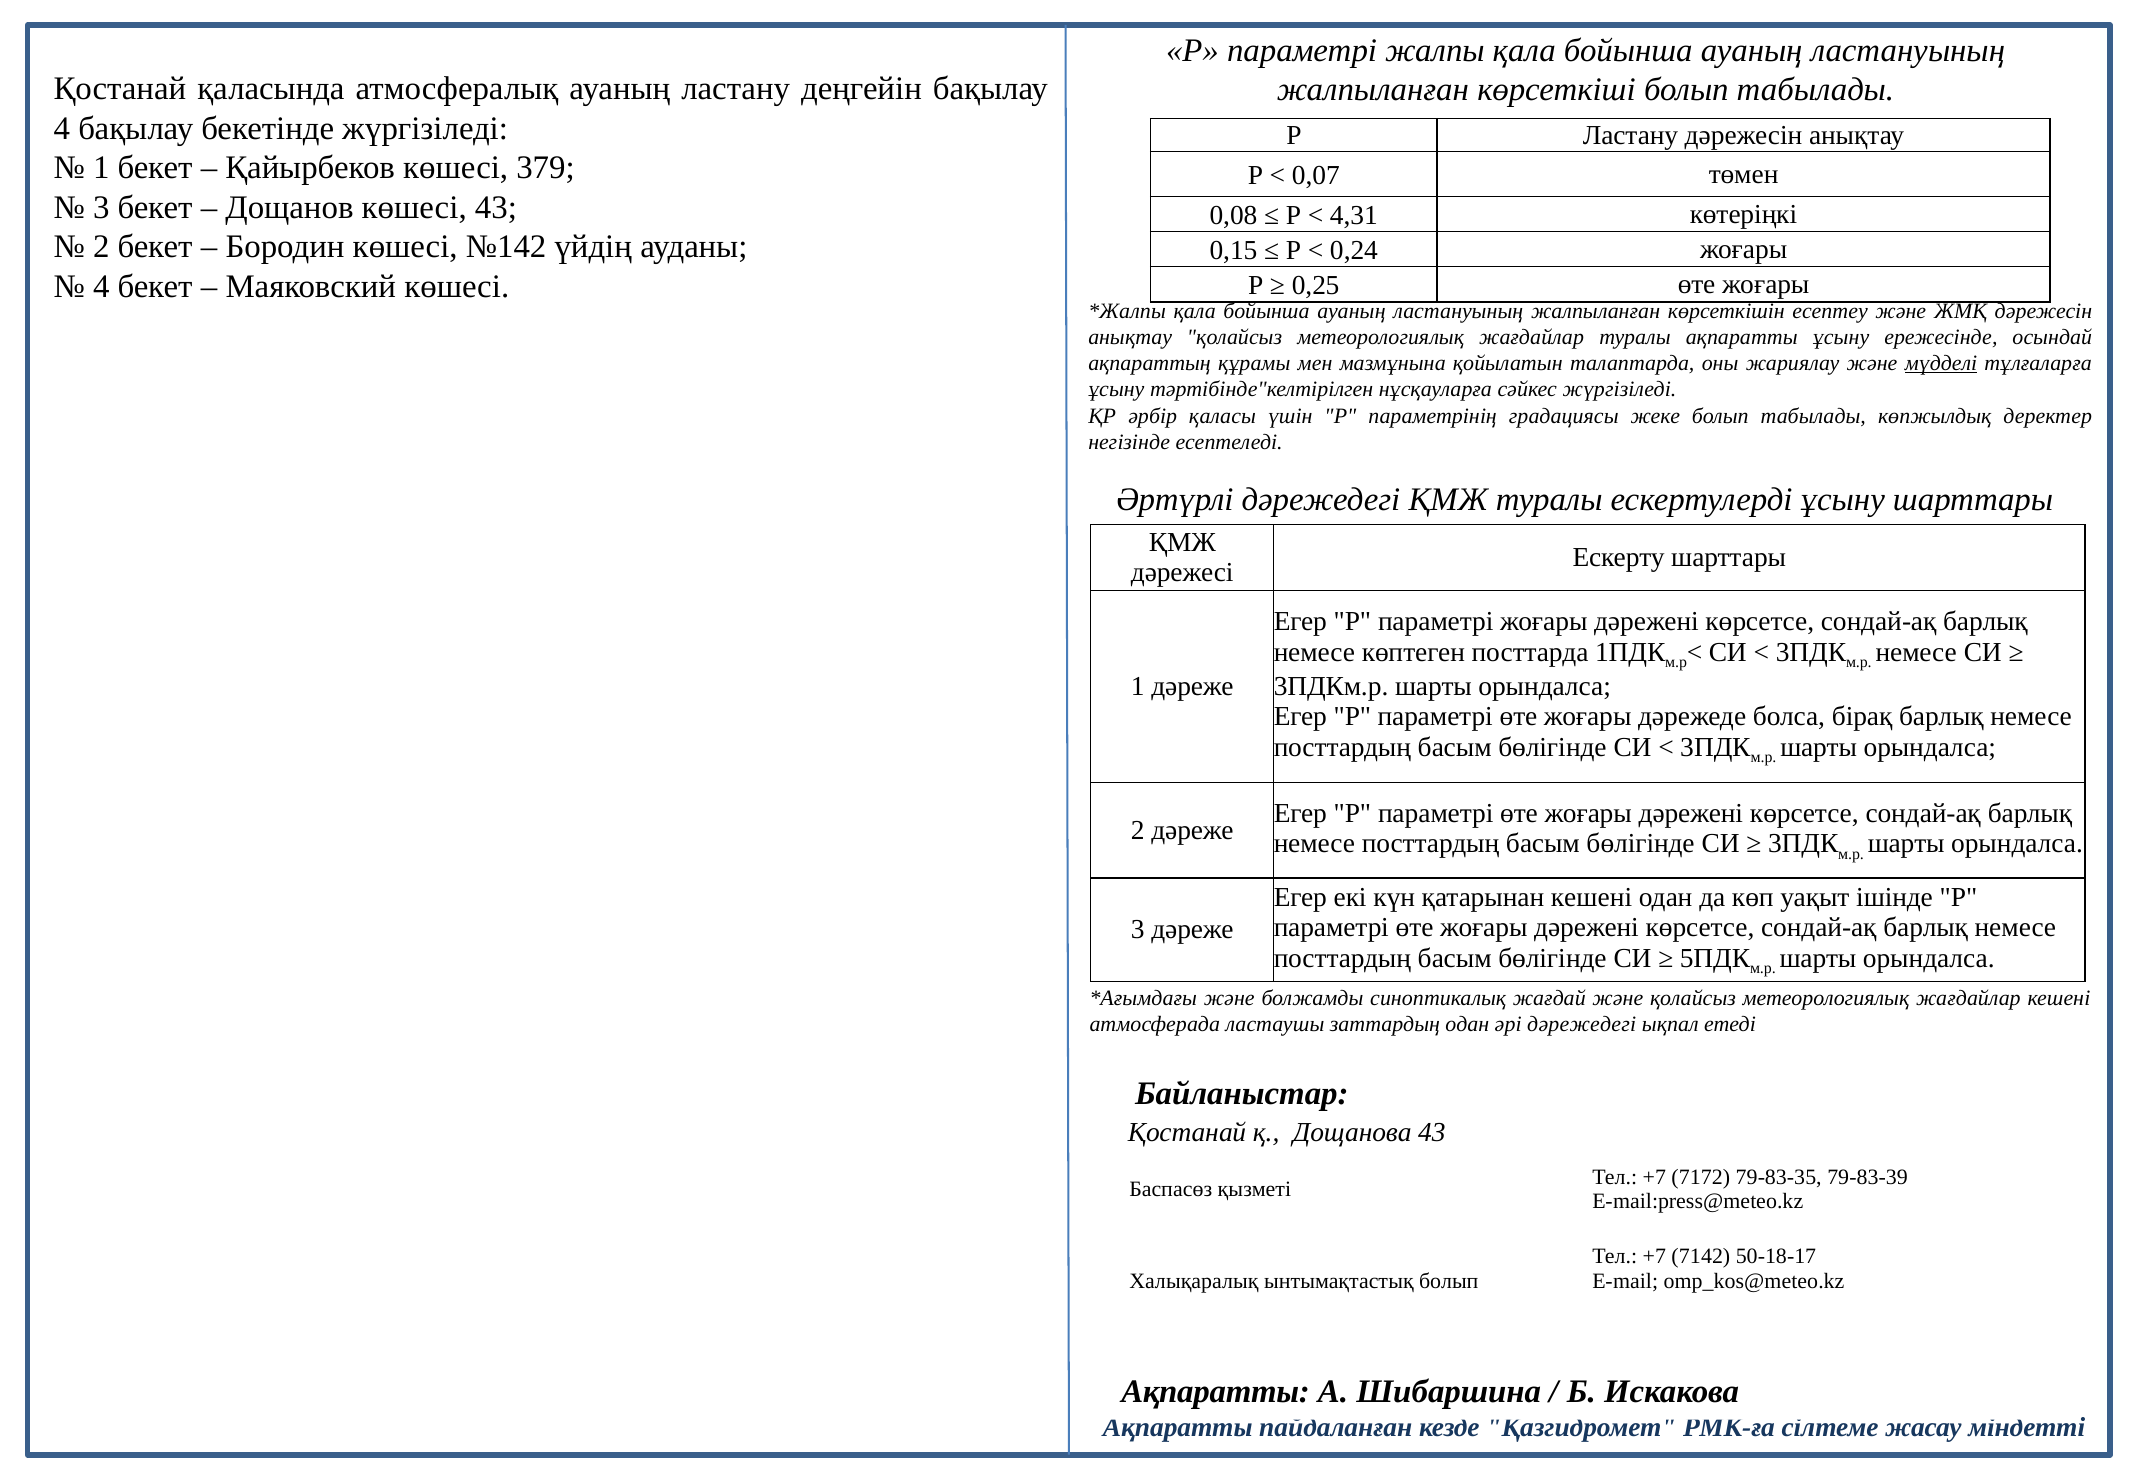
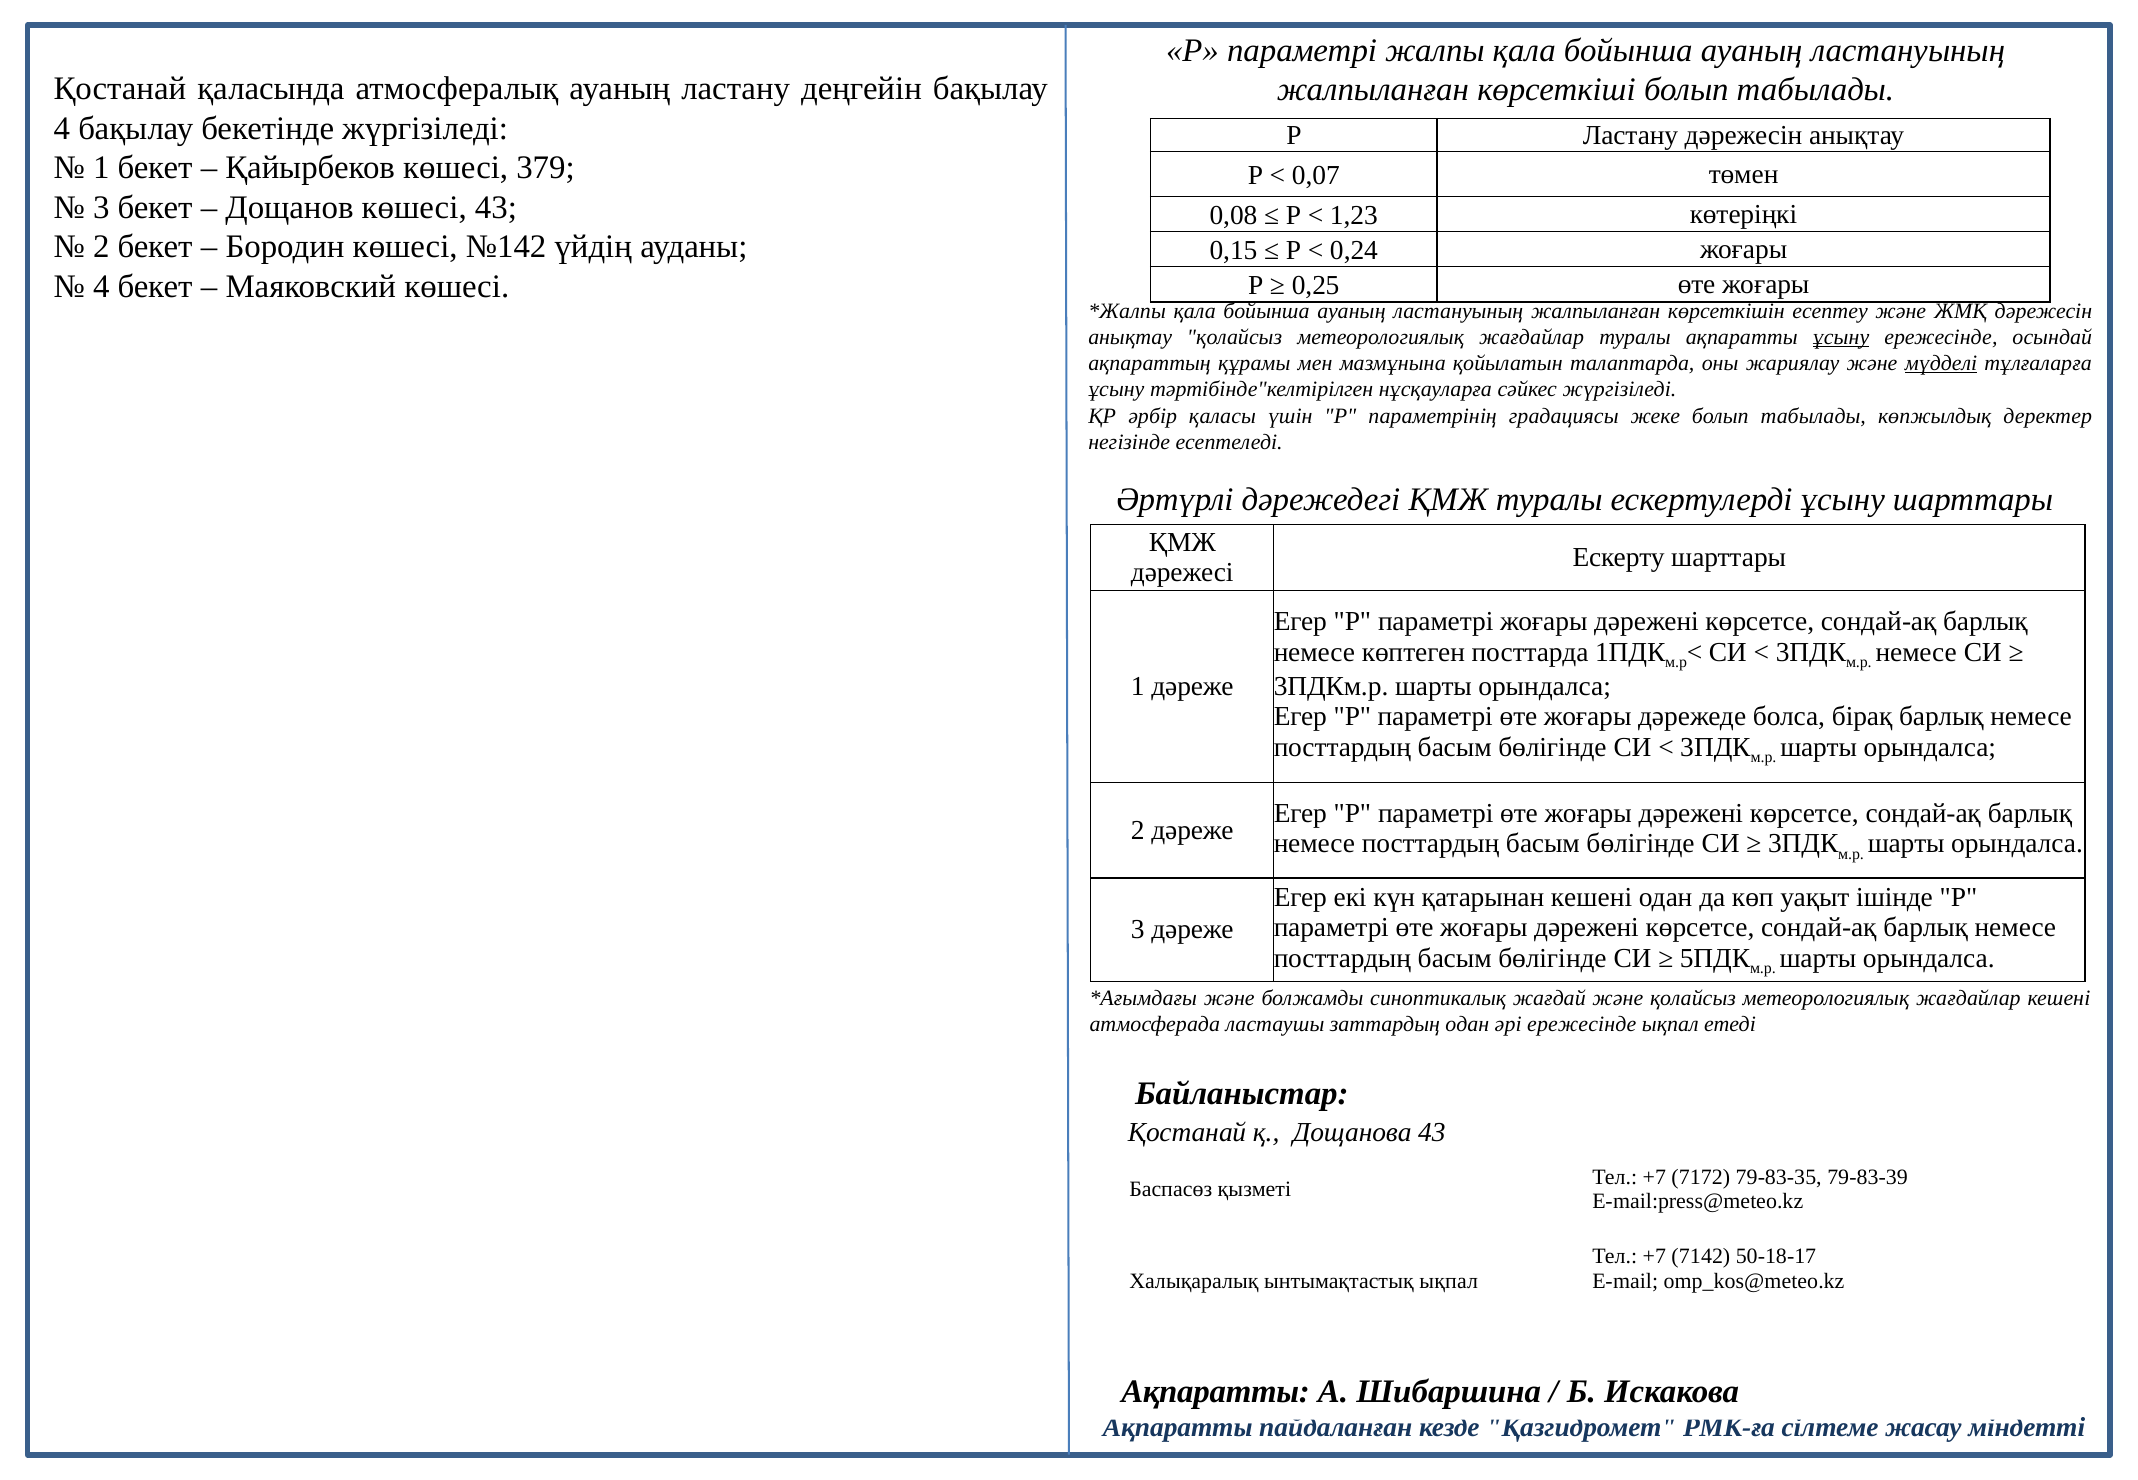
4,31: 4,31 -> 1,23
ұсыну at (1841, 337) underline: none -> present
әрі дәрежедегі: дәрежедегі -> ережесінде
ынтымақтастық болып: болып -> ықпал
